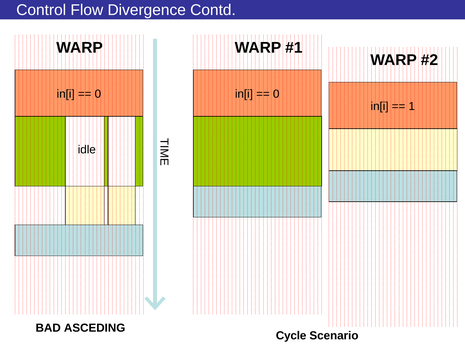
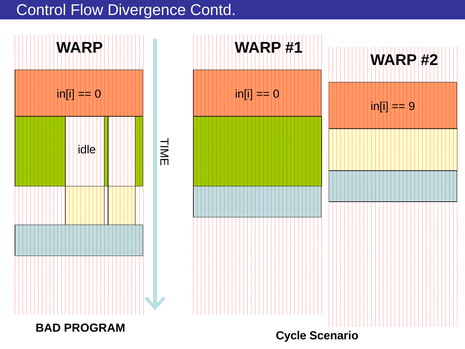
1: 1 -> 9
ASCEDING: ASCEDING -> PROGRAM
